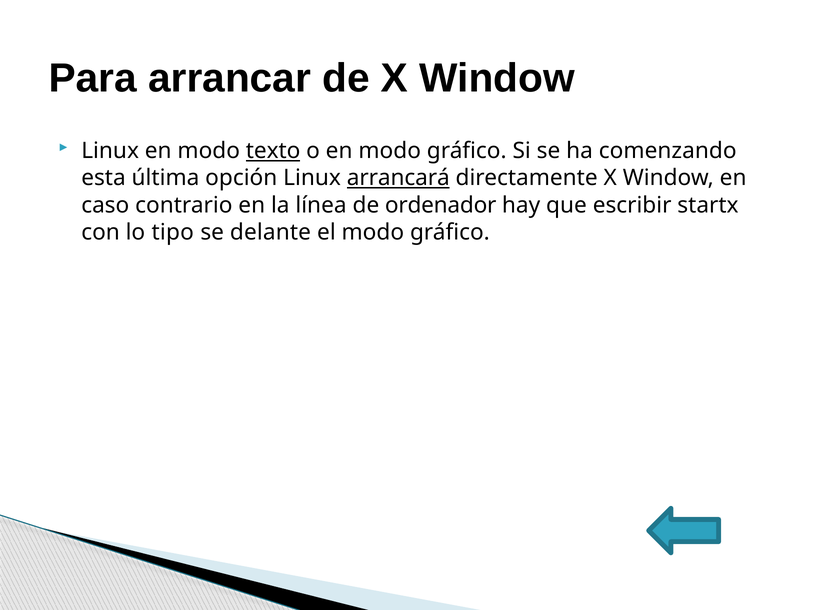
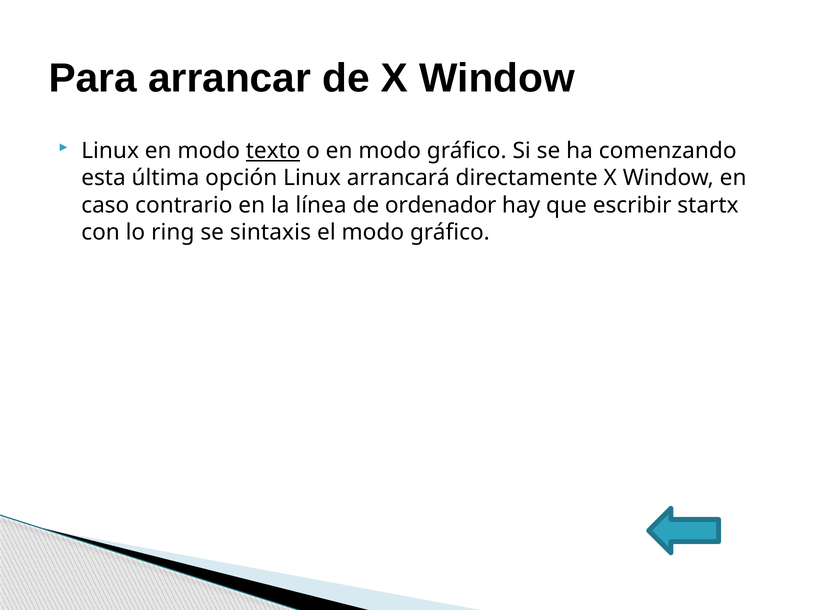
arrancará underline: present -> none
tipo: tipo -> ring
delante: delante -> sintaxis
